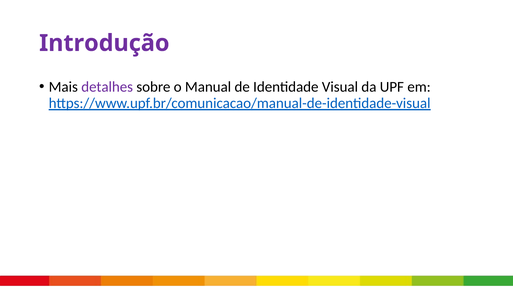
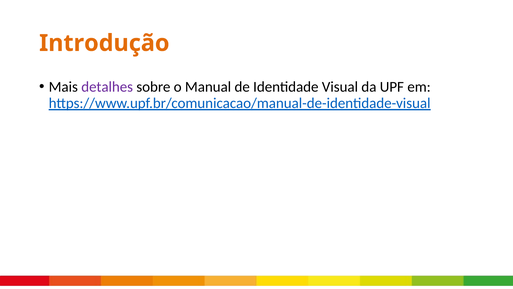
Introdução colour: purple -> orange
